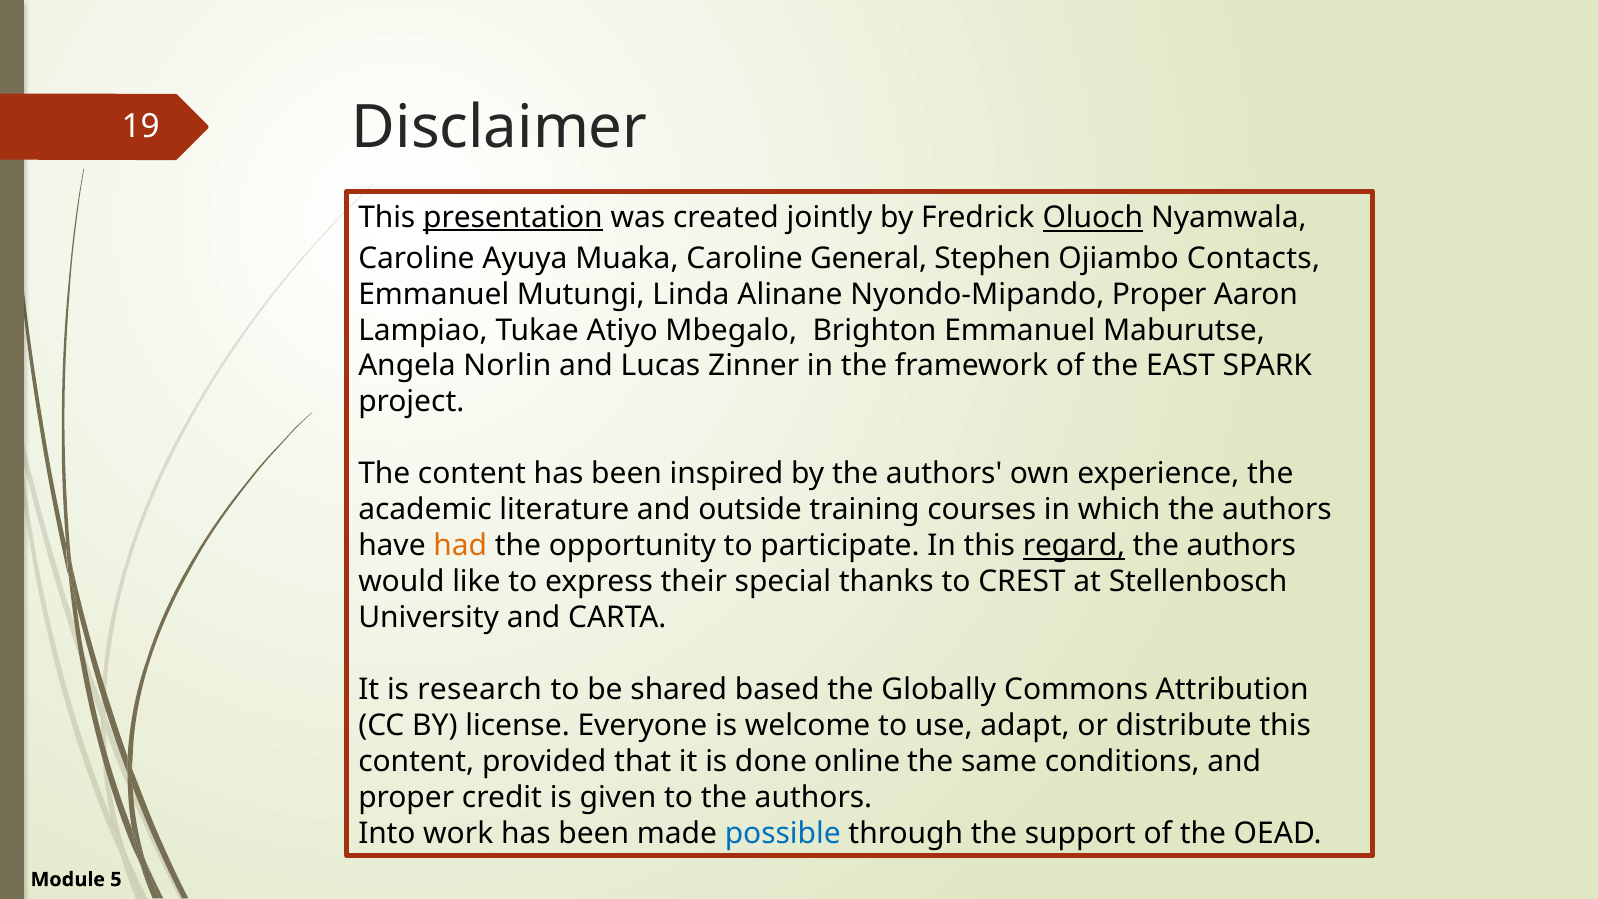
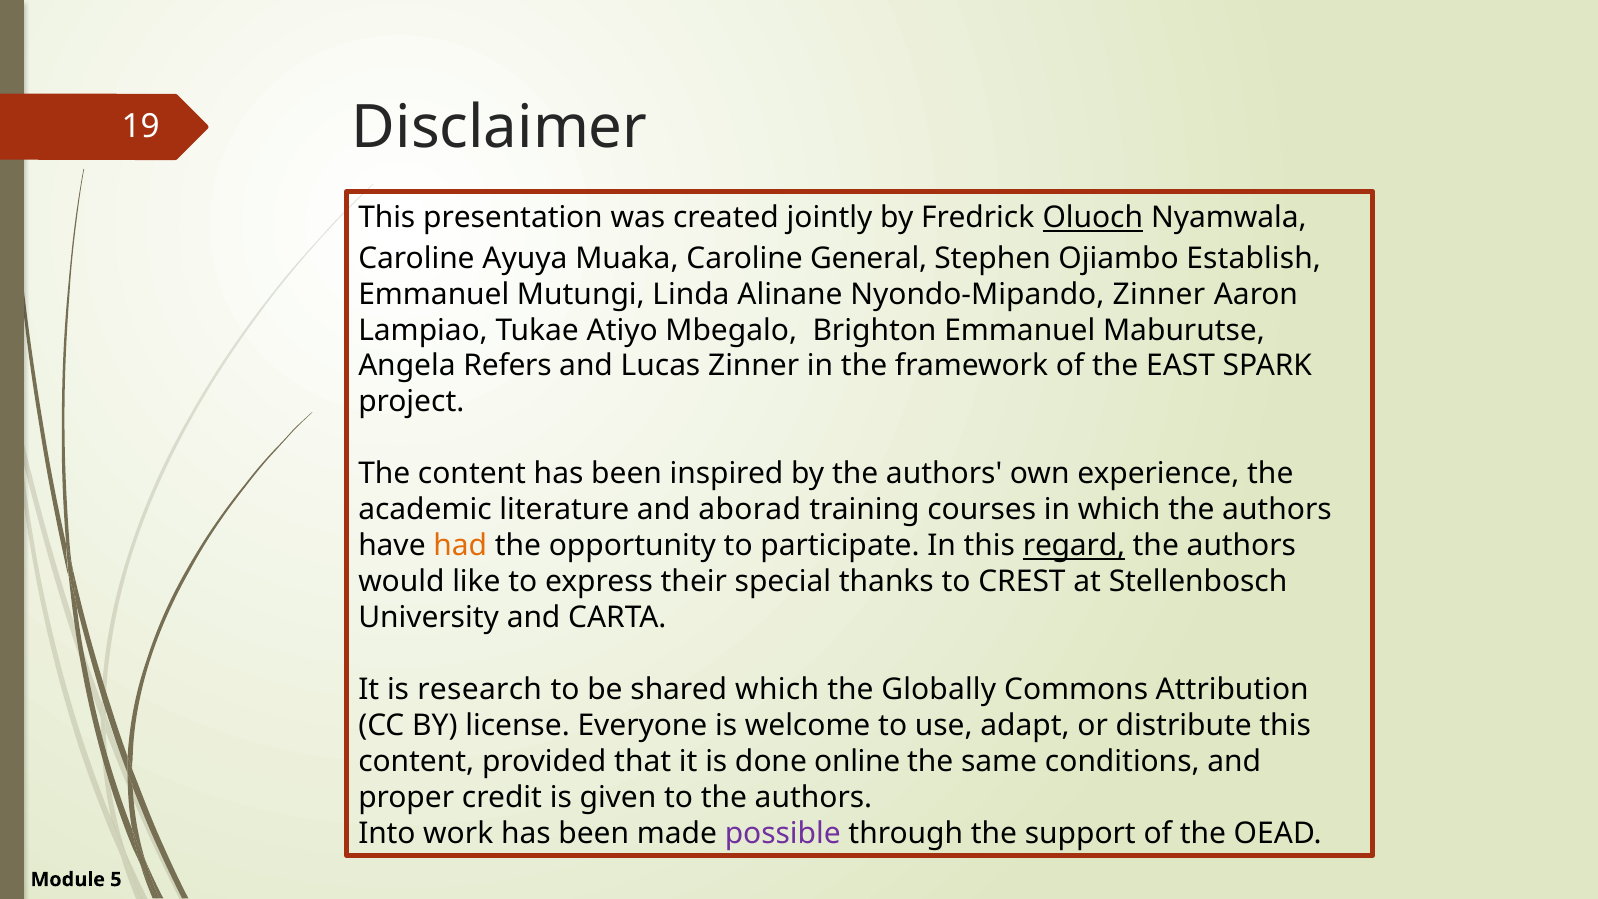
presentation underline: present -> none
Contacts: Contacts -> Establish
Nyondo-Mipando Proper: Proper -> Zinner
Norlin: Norlin -> Refers
outside: outside -> aborad
shared based: based -> which
possible colour: blue -> purple
